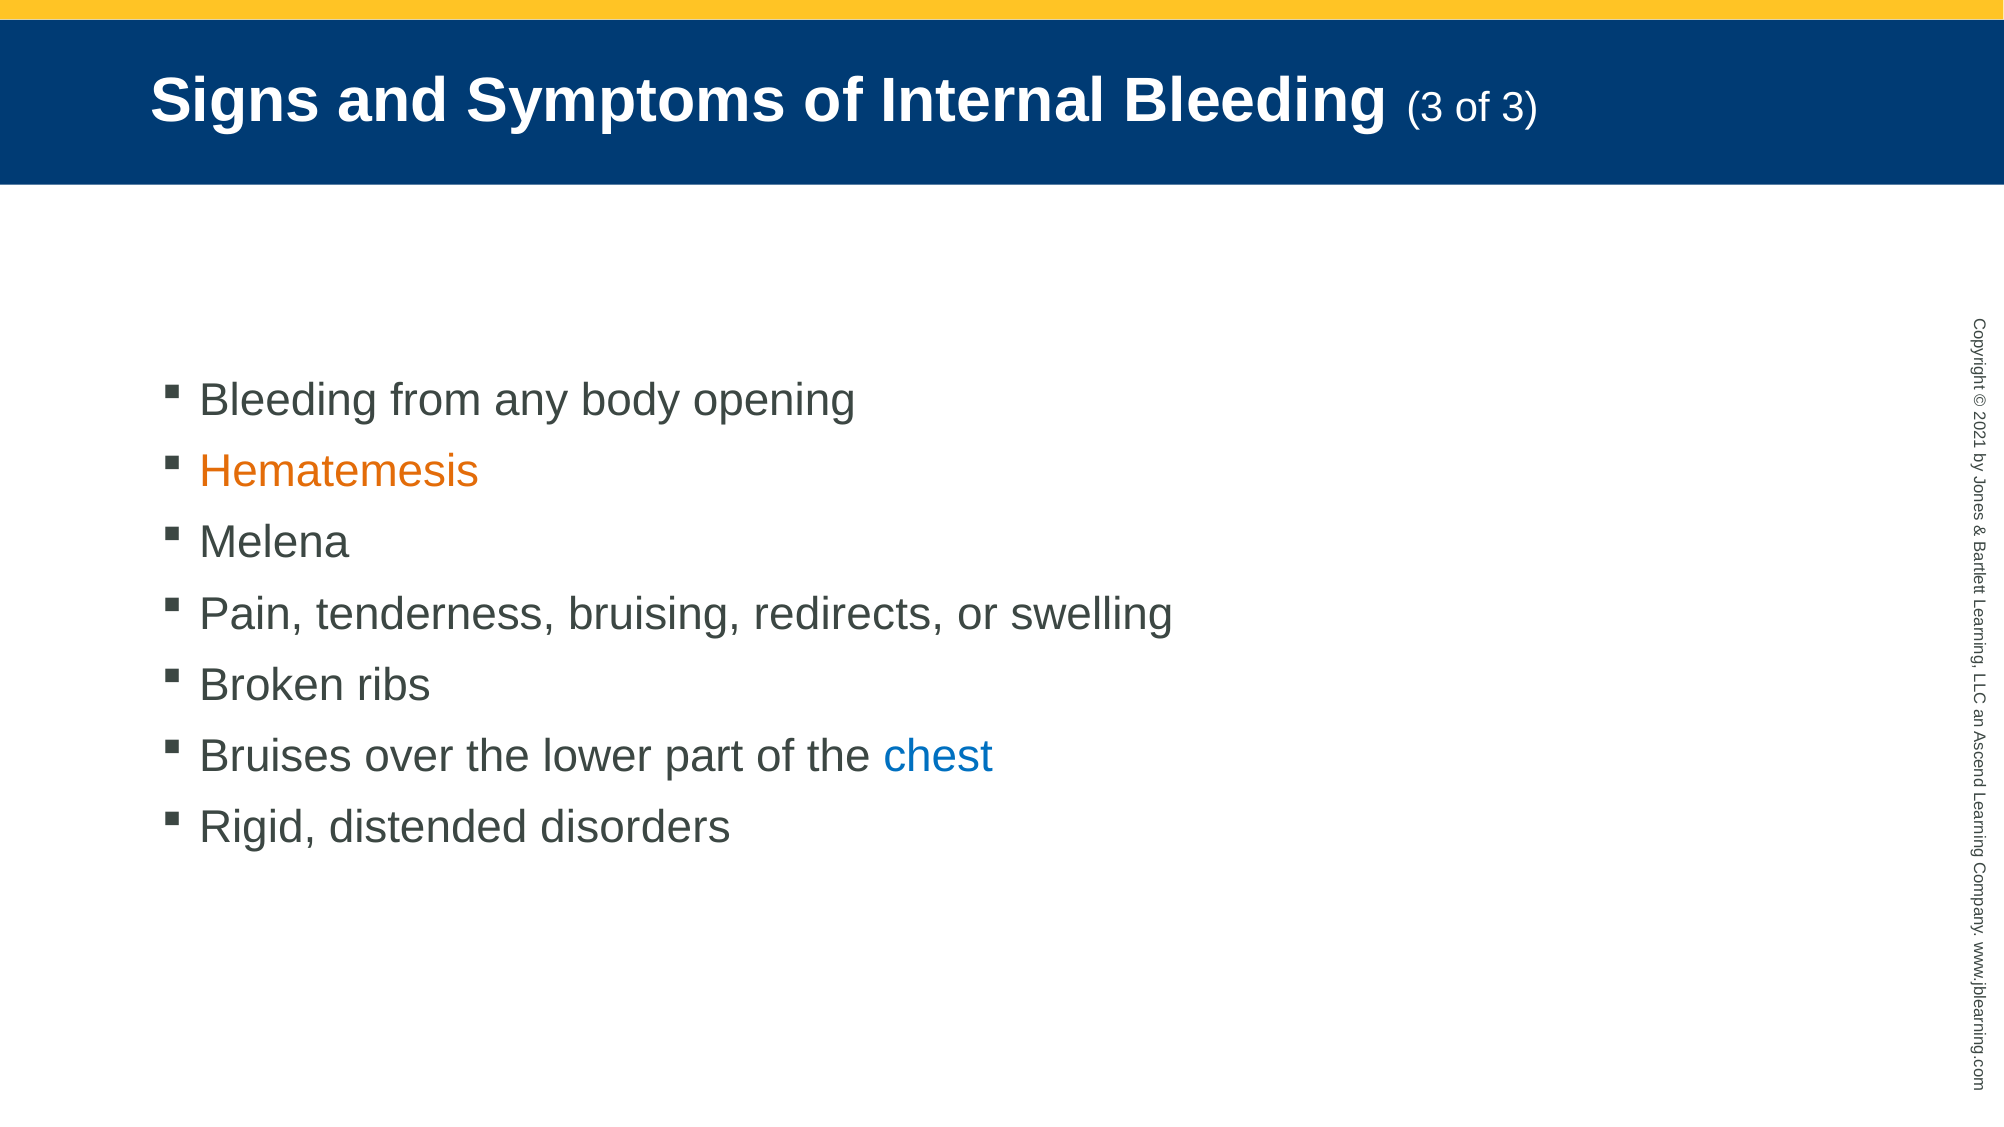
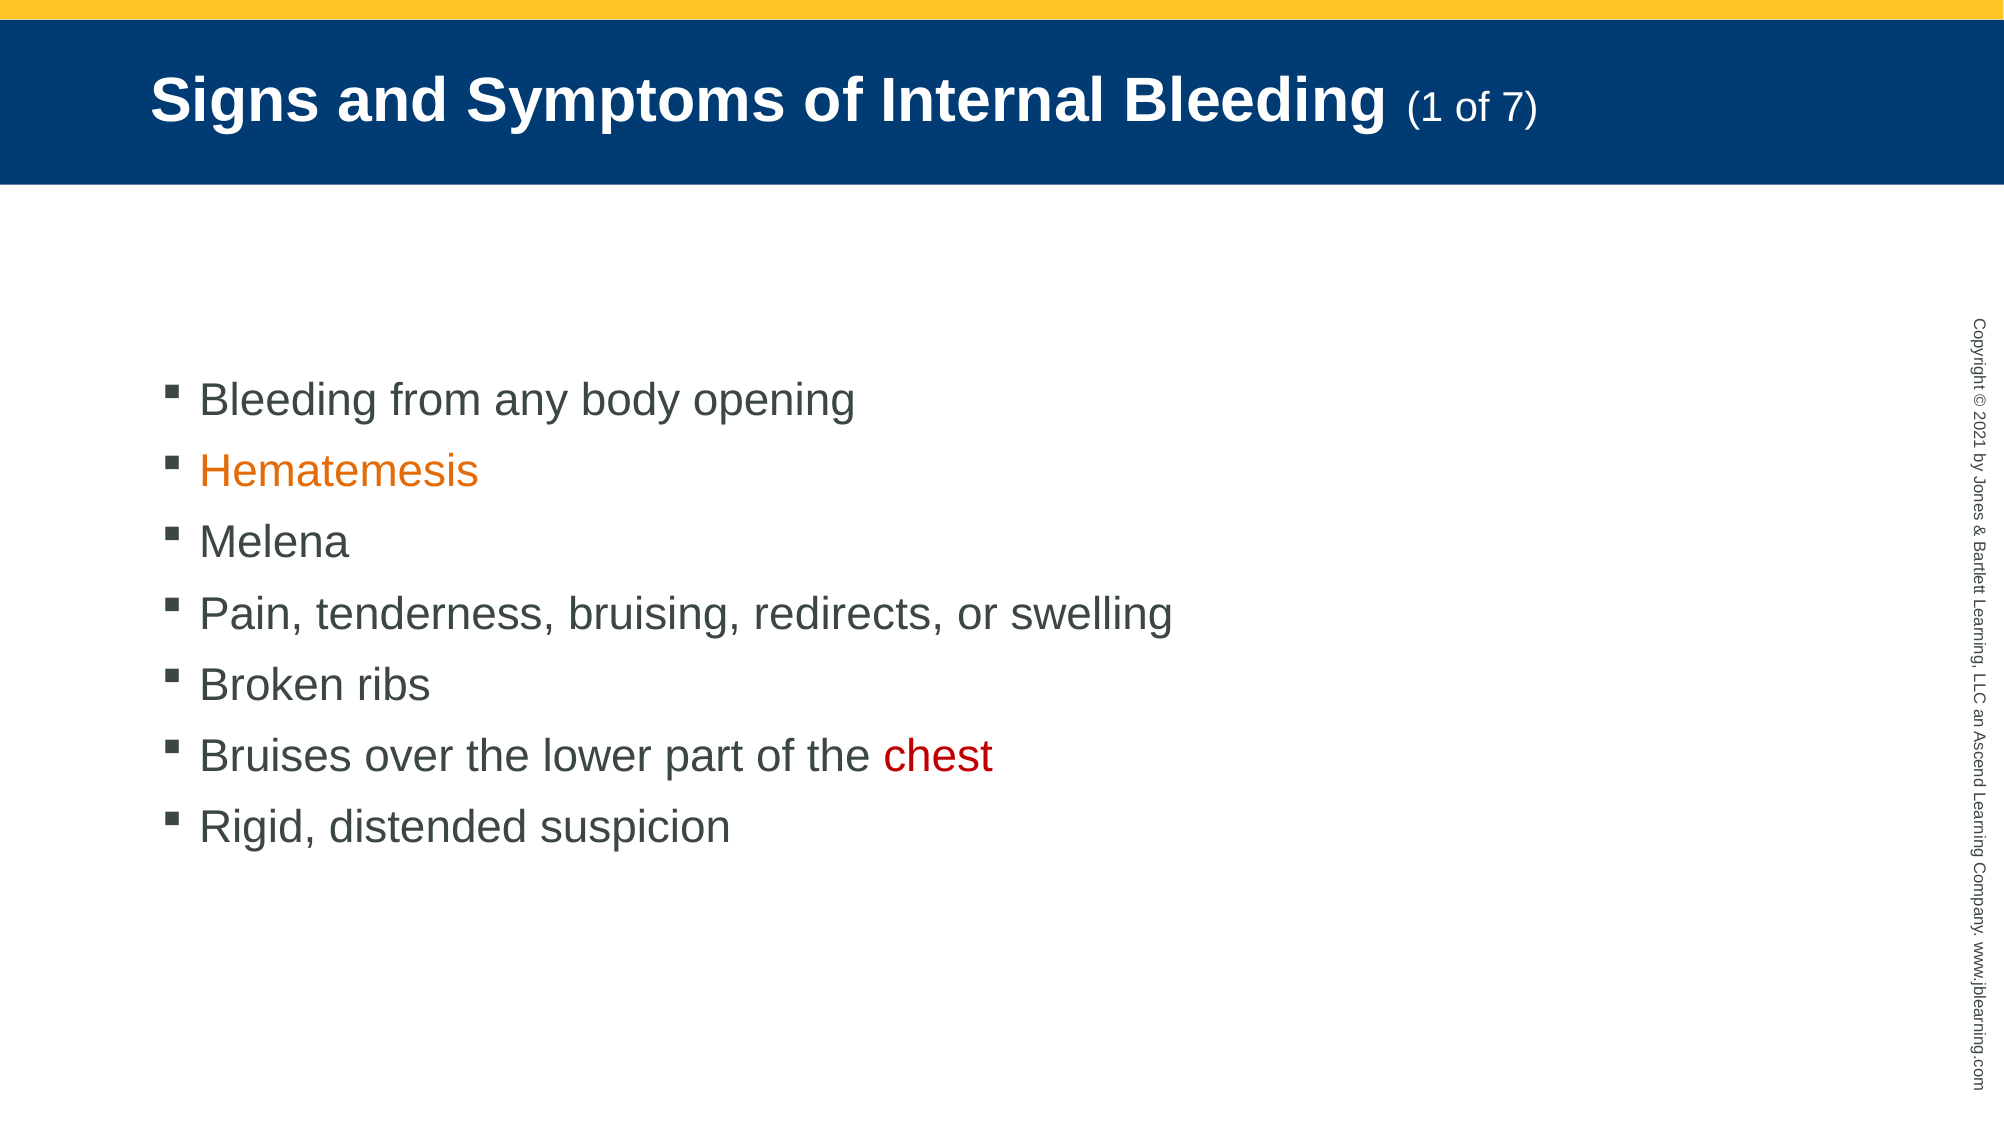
Bleeding 3: 3 -> 1
of 3: 3 -> 7
chest colour: blue -> red
disorders: disorders -> suspicion
